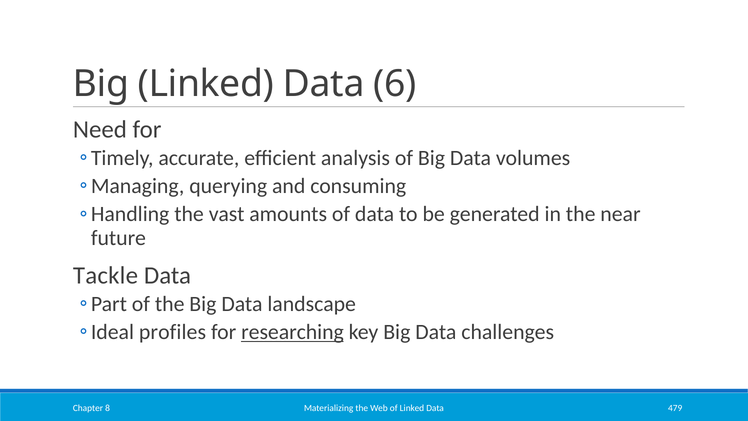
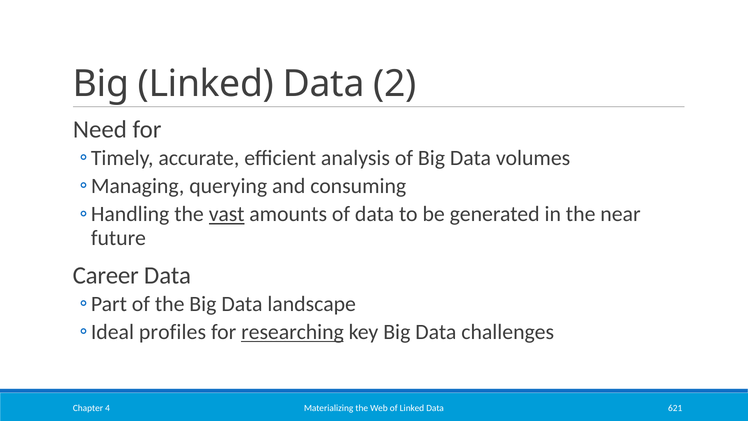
6: 6 -> 2
vast underline: none -> present
Tackle: Tackle -> Career
479: 479 -> 621
8: 8 -> 4
